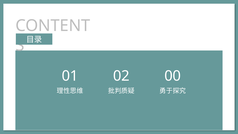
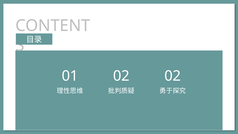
02 00: 00 -> 02
